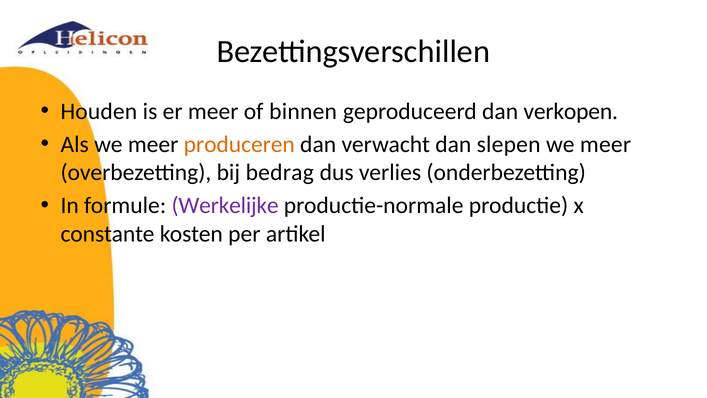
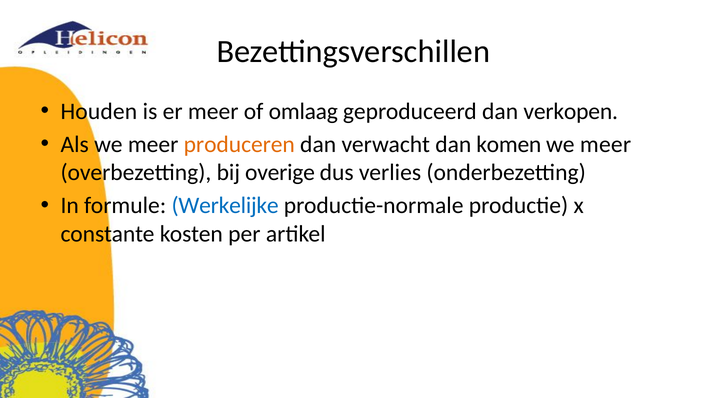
binnen: binnen -> omlaag
slepen: slepen -> komen
bedrag: bedrag -> overige
Werkelijke colour: purple -> blue
